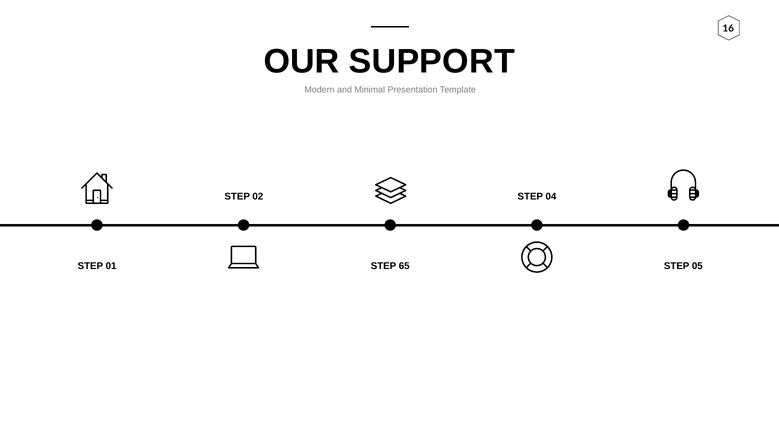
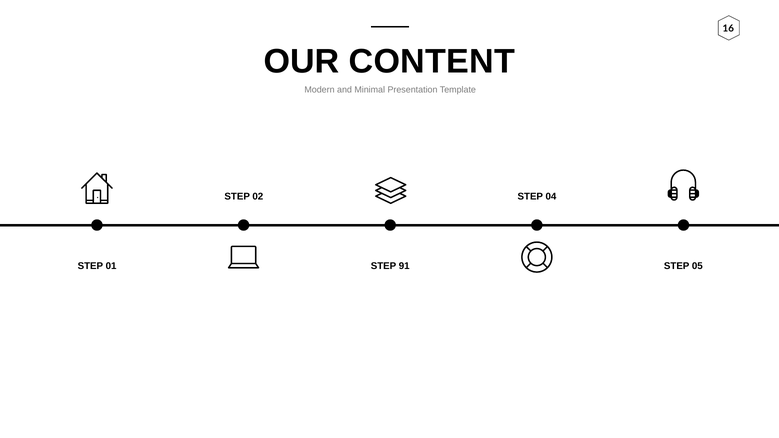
SUPPORT: SUPPORT -> CONTENT
65: 65 -> 91
